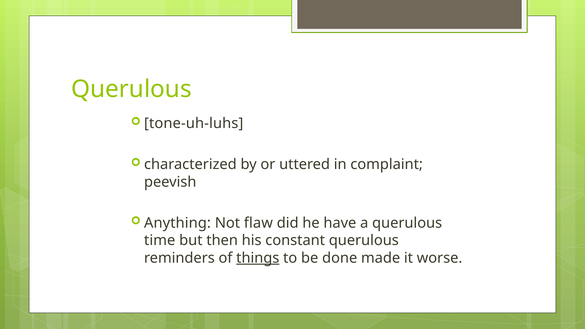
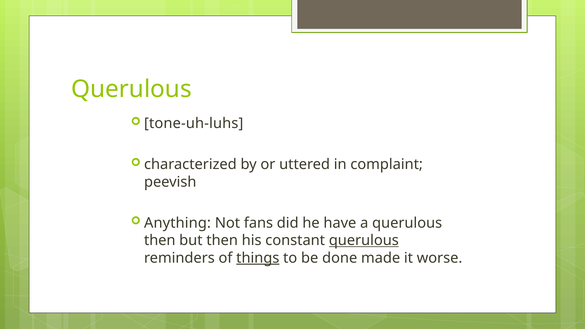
flaw: flaw -> fans
time at (160, 240): time -> then
querulous at (364, 240) underline: none -> present
